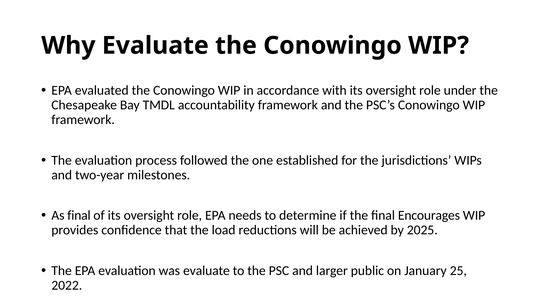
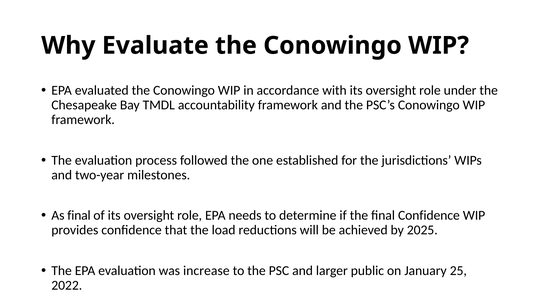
final Encourages: Encourages -> Confidence
was evaluate: evaluate -> increase
